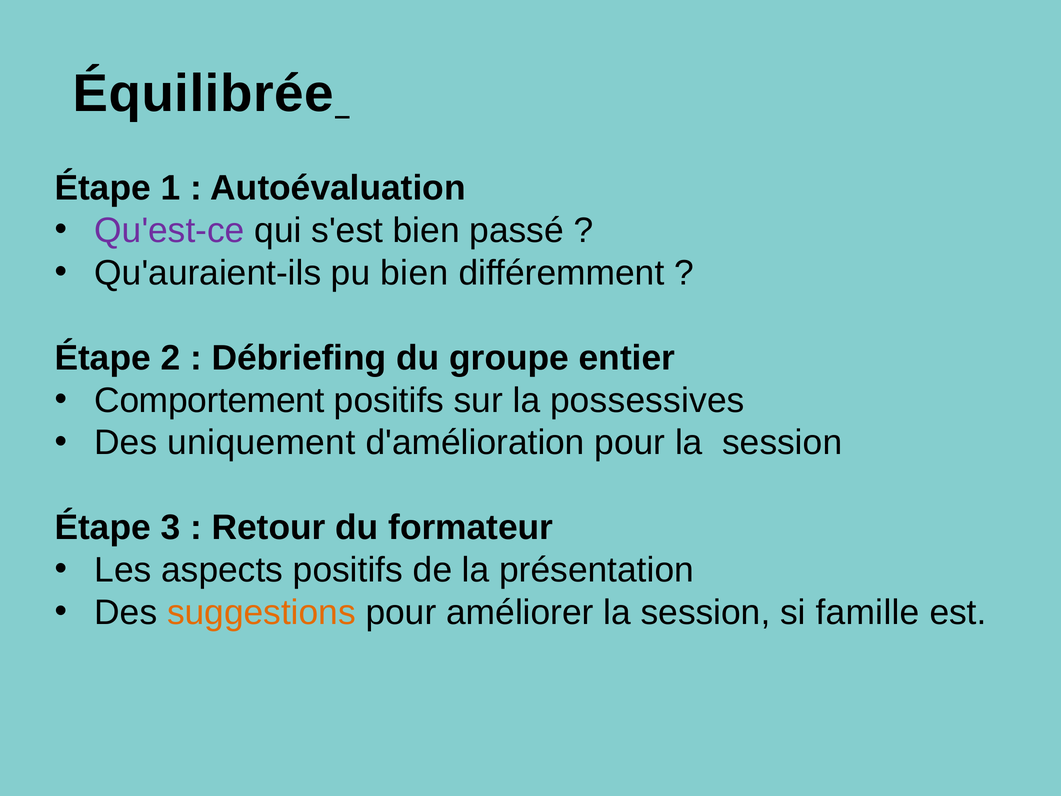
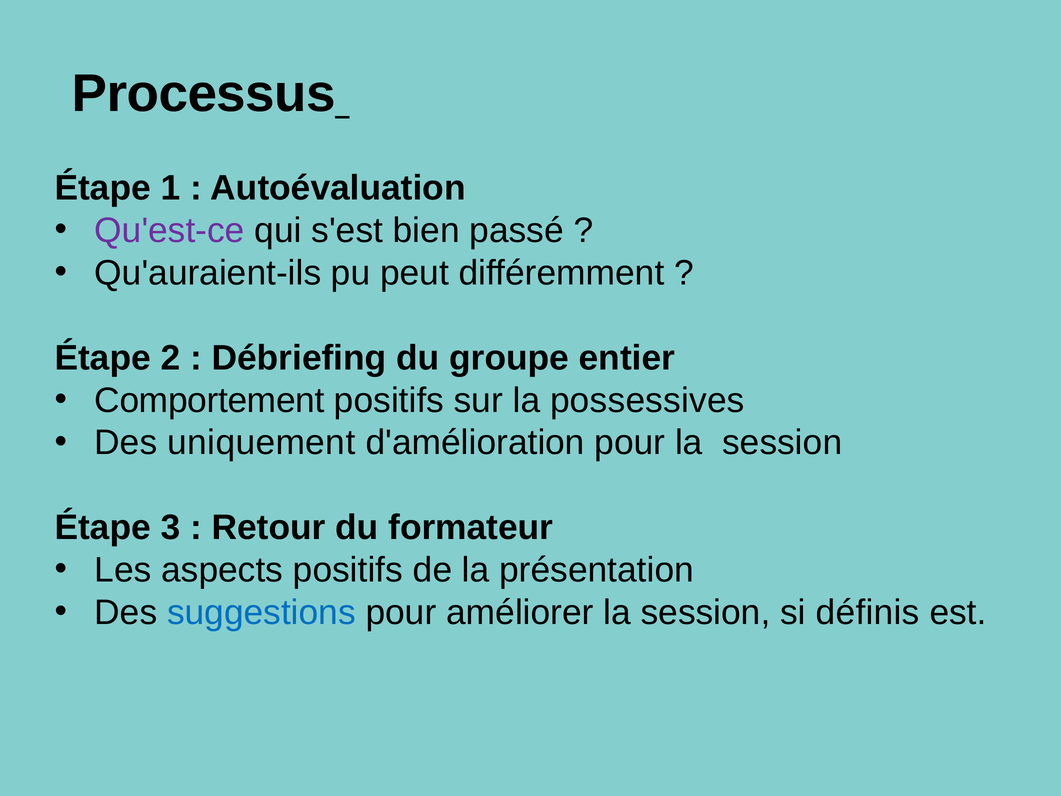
Équilibrée: Équilibrée -> Processus
pu bien: bien -> peut
suggestions colour: orange -> blue
famille: famille -> définis
